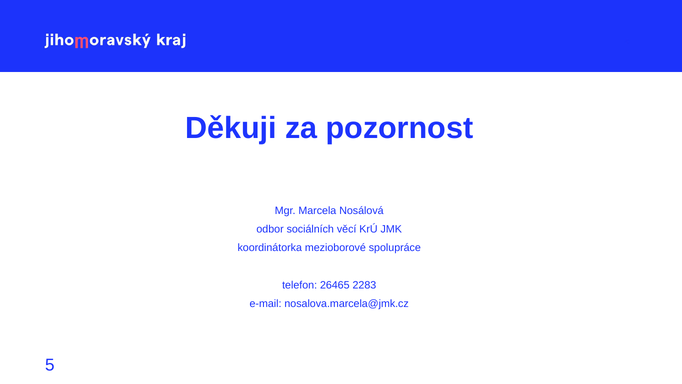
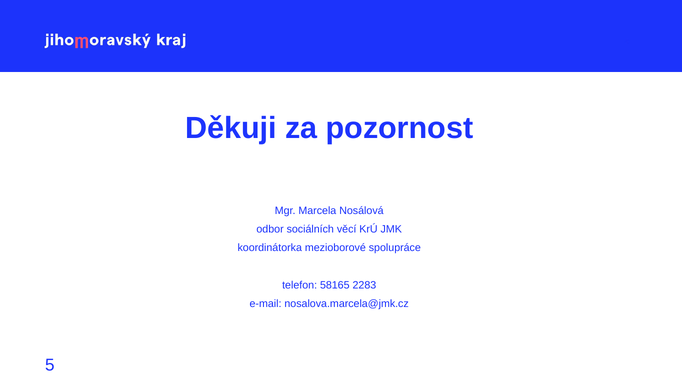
26465: 26465 -> 58165
